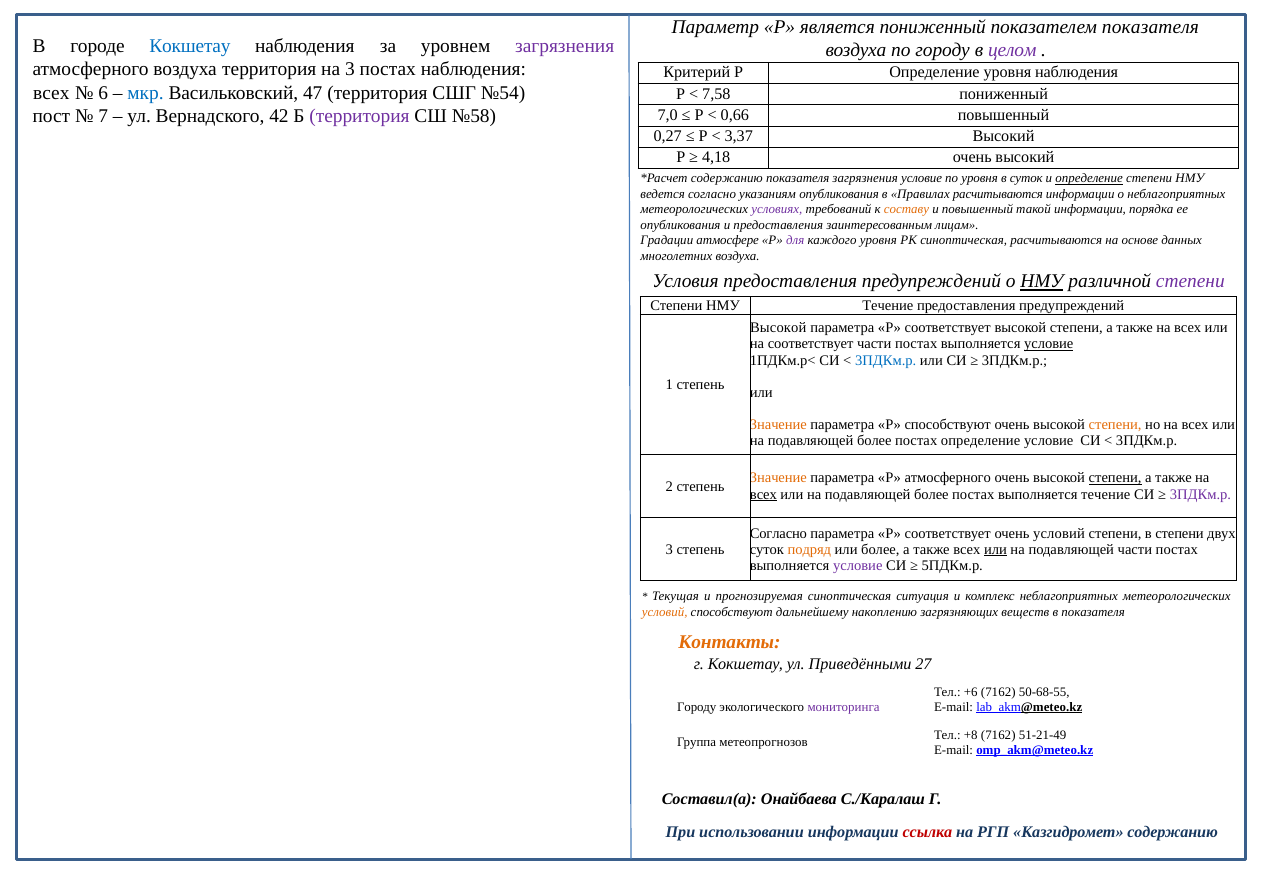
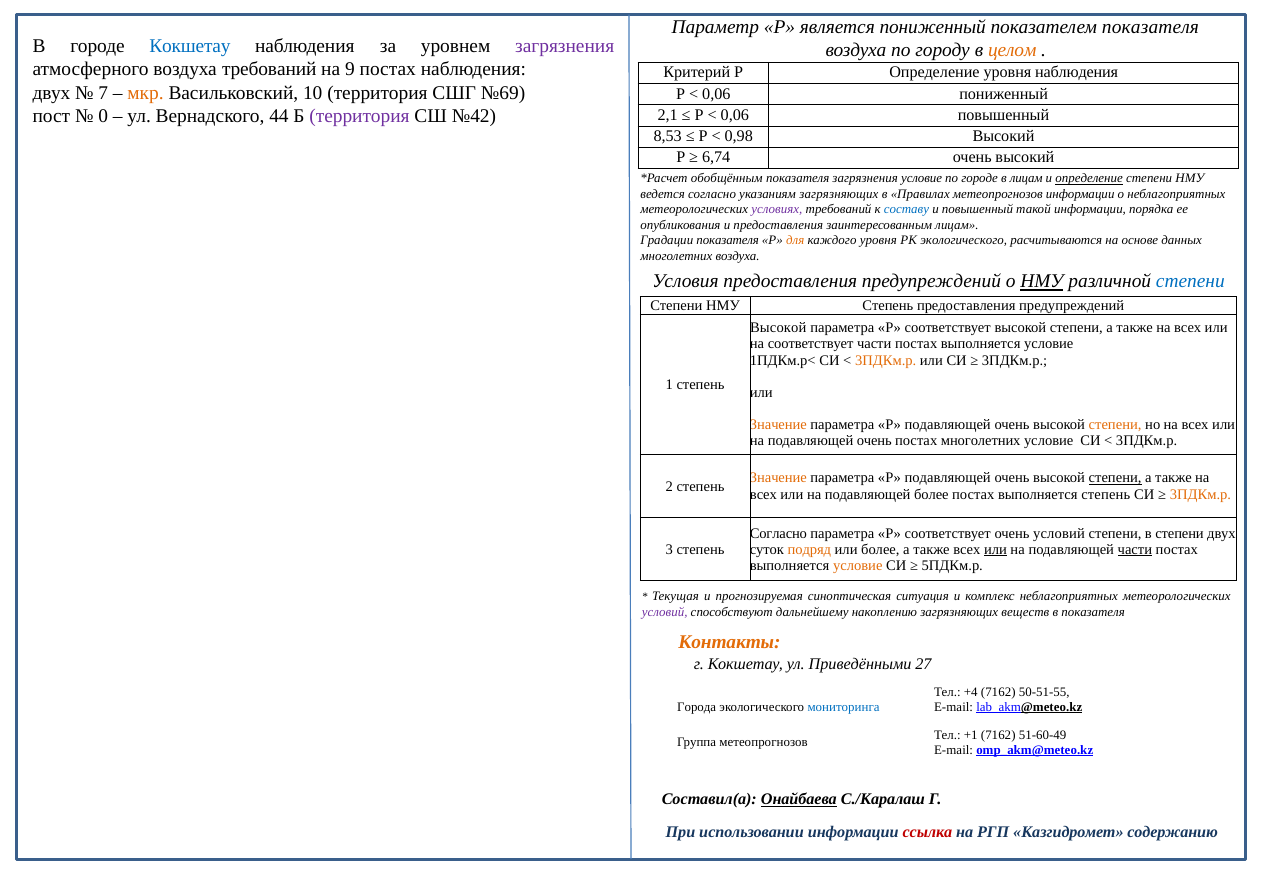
целом colour: purple -> orange
воздуха территория: территория -> требований
на 3: 3 -> 9
всех at (51, 93): всех -> двух
6: 6 -> 7
мкр colour: blue -> orange
47: 47 -> 10
№54: №54 -> №69
7,58 at (716, 94): 7,58 -> 0,06
7: 7 -> 0
42: 42 -> 44
№58: №58 -> №42
7,0: 7,0 -> 2,1
0,66 at (735, 115): 0,66 -> 0,06
0,27: 0,27 -> 8,53
3,37: 3,37 -> 0,98
4,18: 4,18 -> 6,74
содержанию at (727, 178): содержанию -> обобщённым
по уровня: уровня -> городе
в суток: суток -> лицам
указаниям опубликования: опубликования -> загрязняющих
Правилах расчитываются: расчитываются -> метеопрогнозов
составу colour: orange -> blue
Градации атмосфере: атмосфере -> показателя
для colour: purple -> orange
РК синоптическая: синоптическая -> экологического
степени at (1190, 281) colour: purple -> blue
НМУ Течение: Течение -> Степень
условие at (1049, 344) underline: present -> none
3ПДКм.р at (886, 360) colour: blue -> orange
способствуют at (948, 425): способствуют -> подавляющей
более at (874, 441): более -> очень
постах определение: определение -> многолетних
атмосферного at (948, 478): атмосферного -> подавляющей
всех at (763, 494) underline: present -> none
выполняется течение: течение -> степень
3ПДКм.р at (1200, 494) colour: purple -> orange
части at (1135, 549) underline: none -> present
условие at (858, 565) colour: purple -> orange
условий at (665, 612) colour: orange -> purple
+6: +6 -> +4
50-68-55: 50-68-55 -> 50-51-55
Городу at (697, 707): Городу -> Города
мониторинга colour: purple -> blue
+8: +8 -> +1
51-21-49: 51-21-49 -> 51-60-49
Онайбаева underline: none -> present
